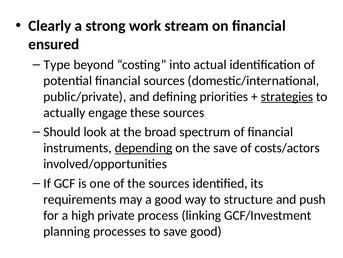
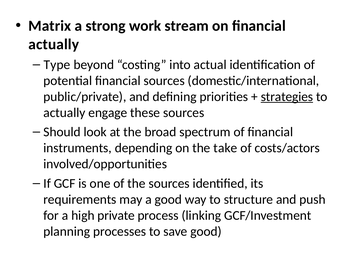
Clearly: Clearly -> Matrix
ensured at (54, 44): ensured -> actually
depending underline: present -> none
the save: save -> take
